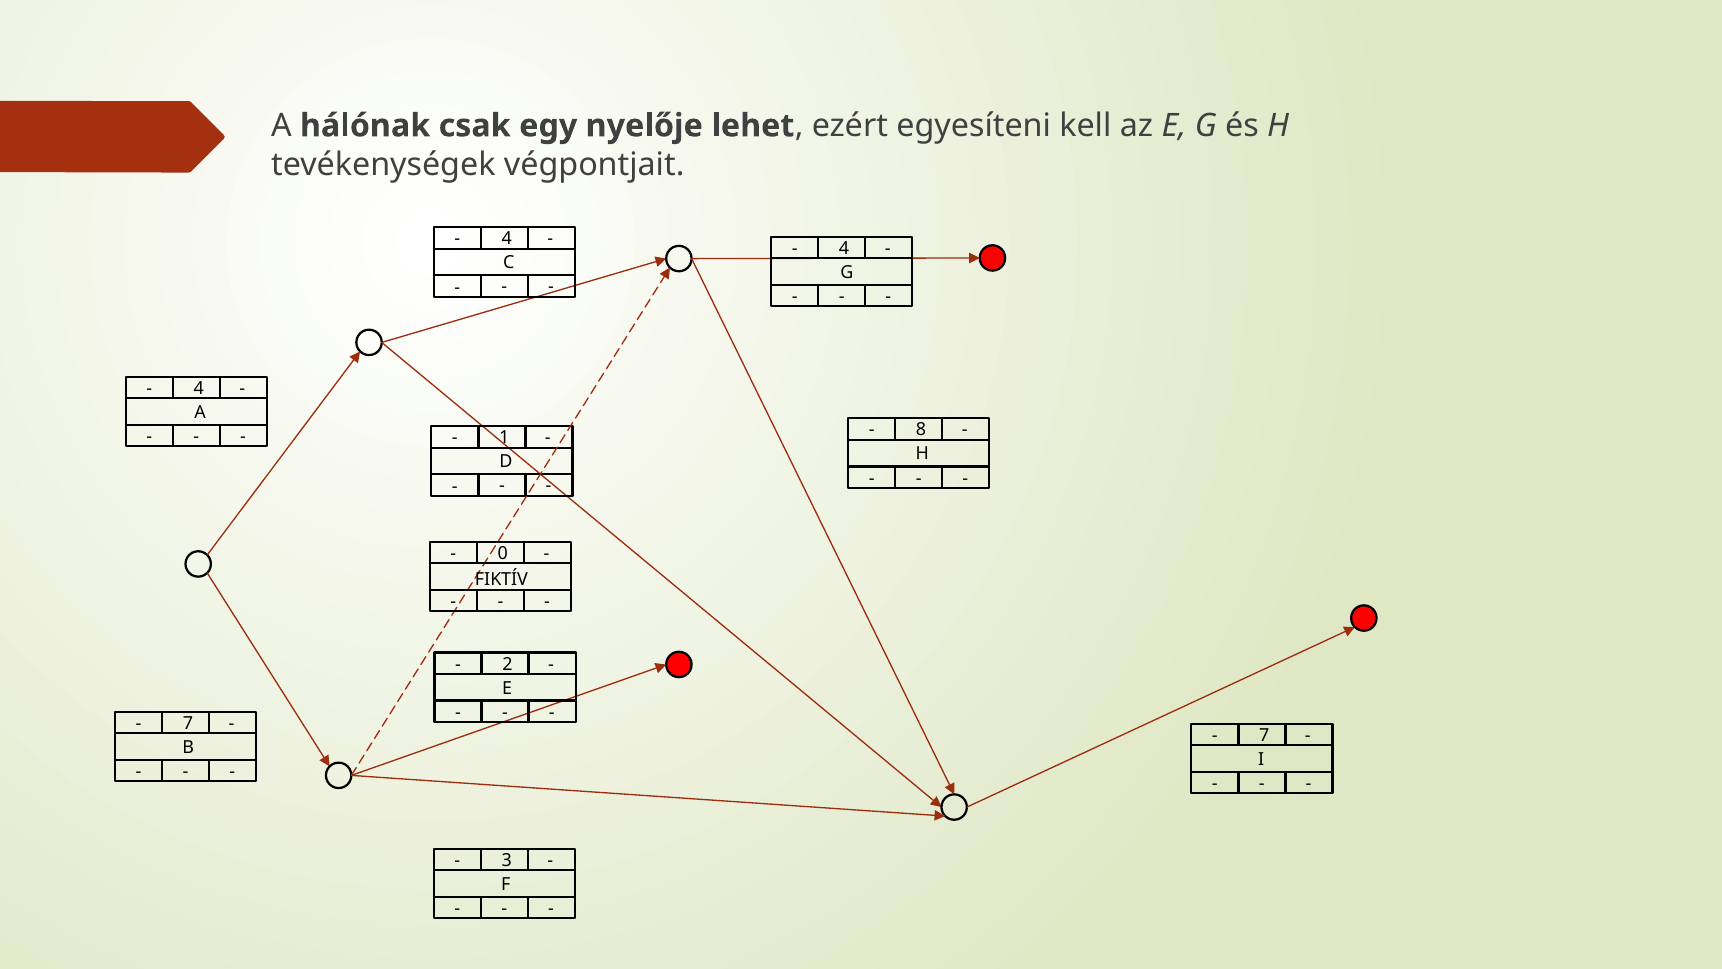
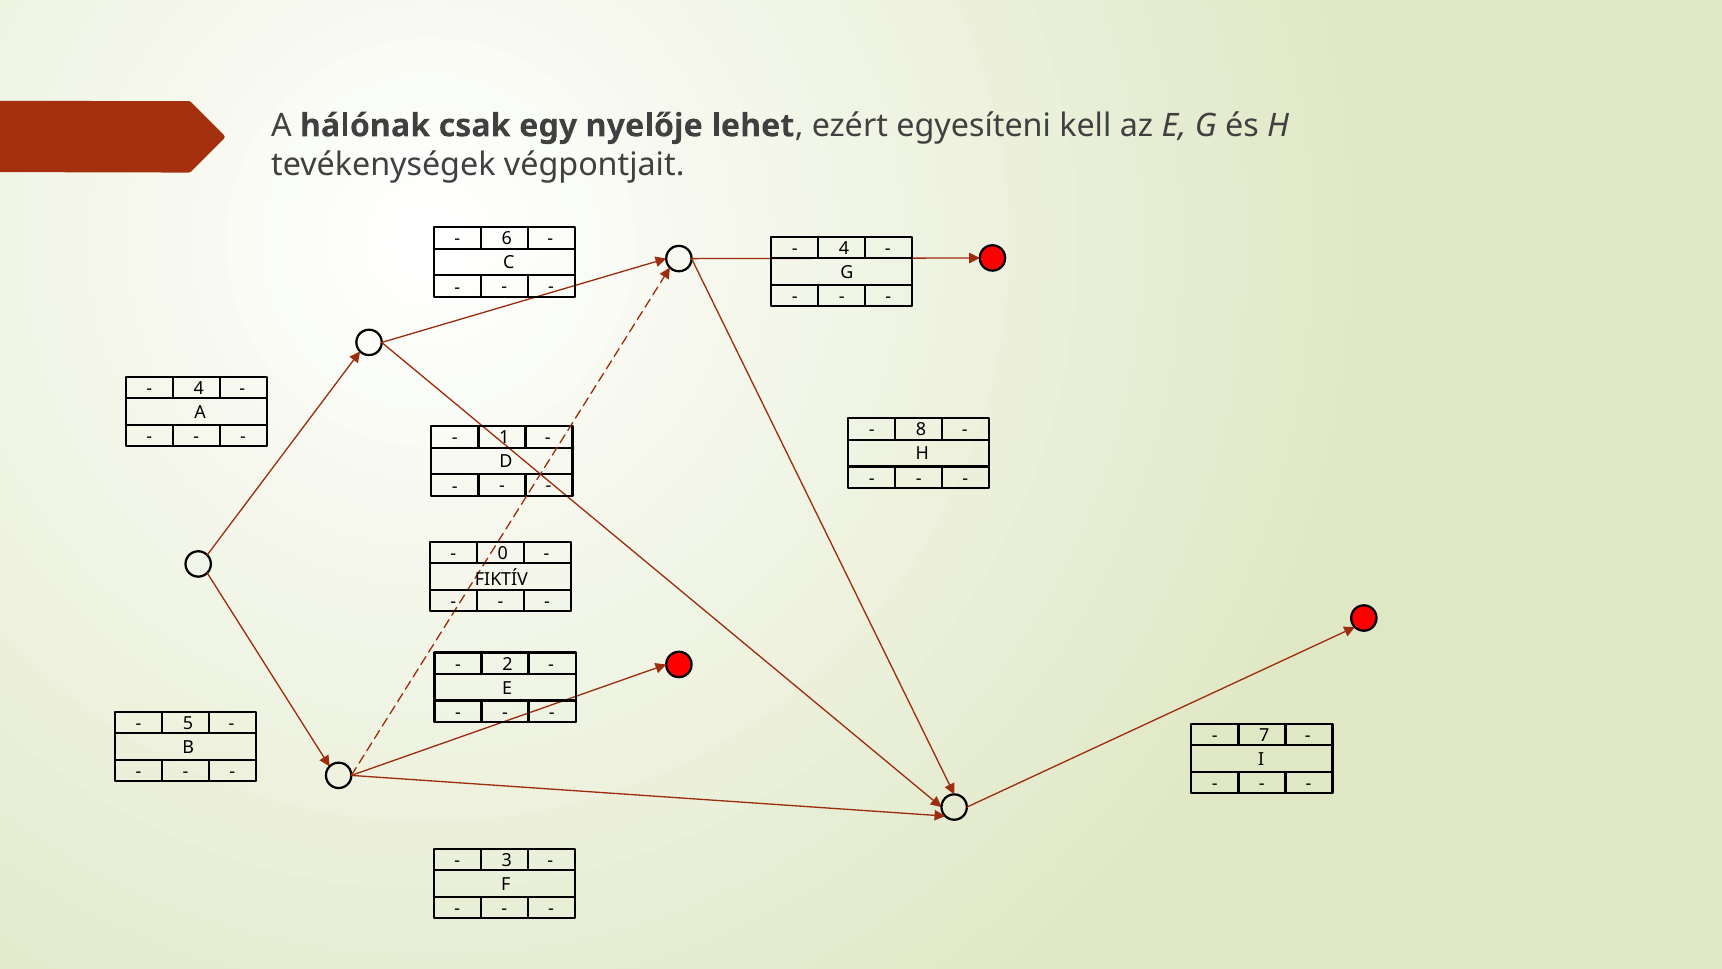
4 at (507, 239): 4 -> 6
7 at (188, 723): 7 -> 5
